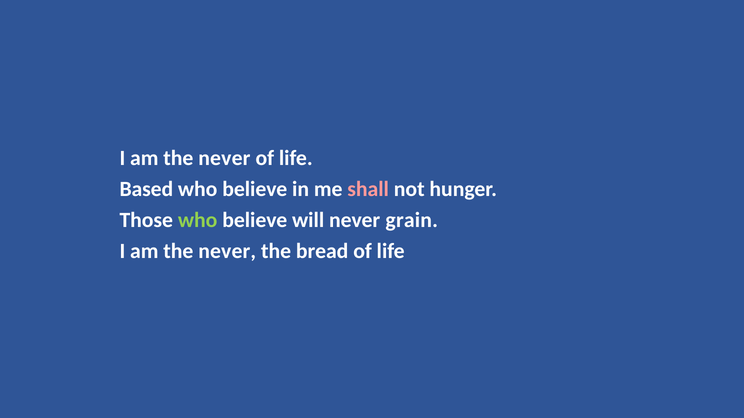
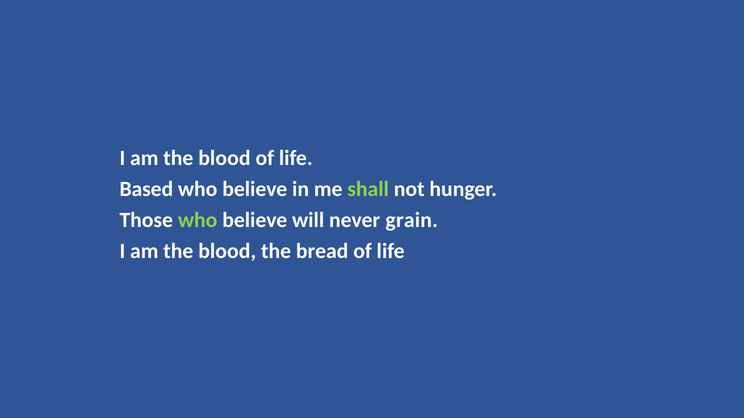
never at (224, 158): never -> blood
shall colour: pink -> light green
never at (227, 252): never -> blood
